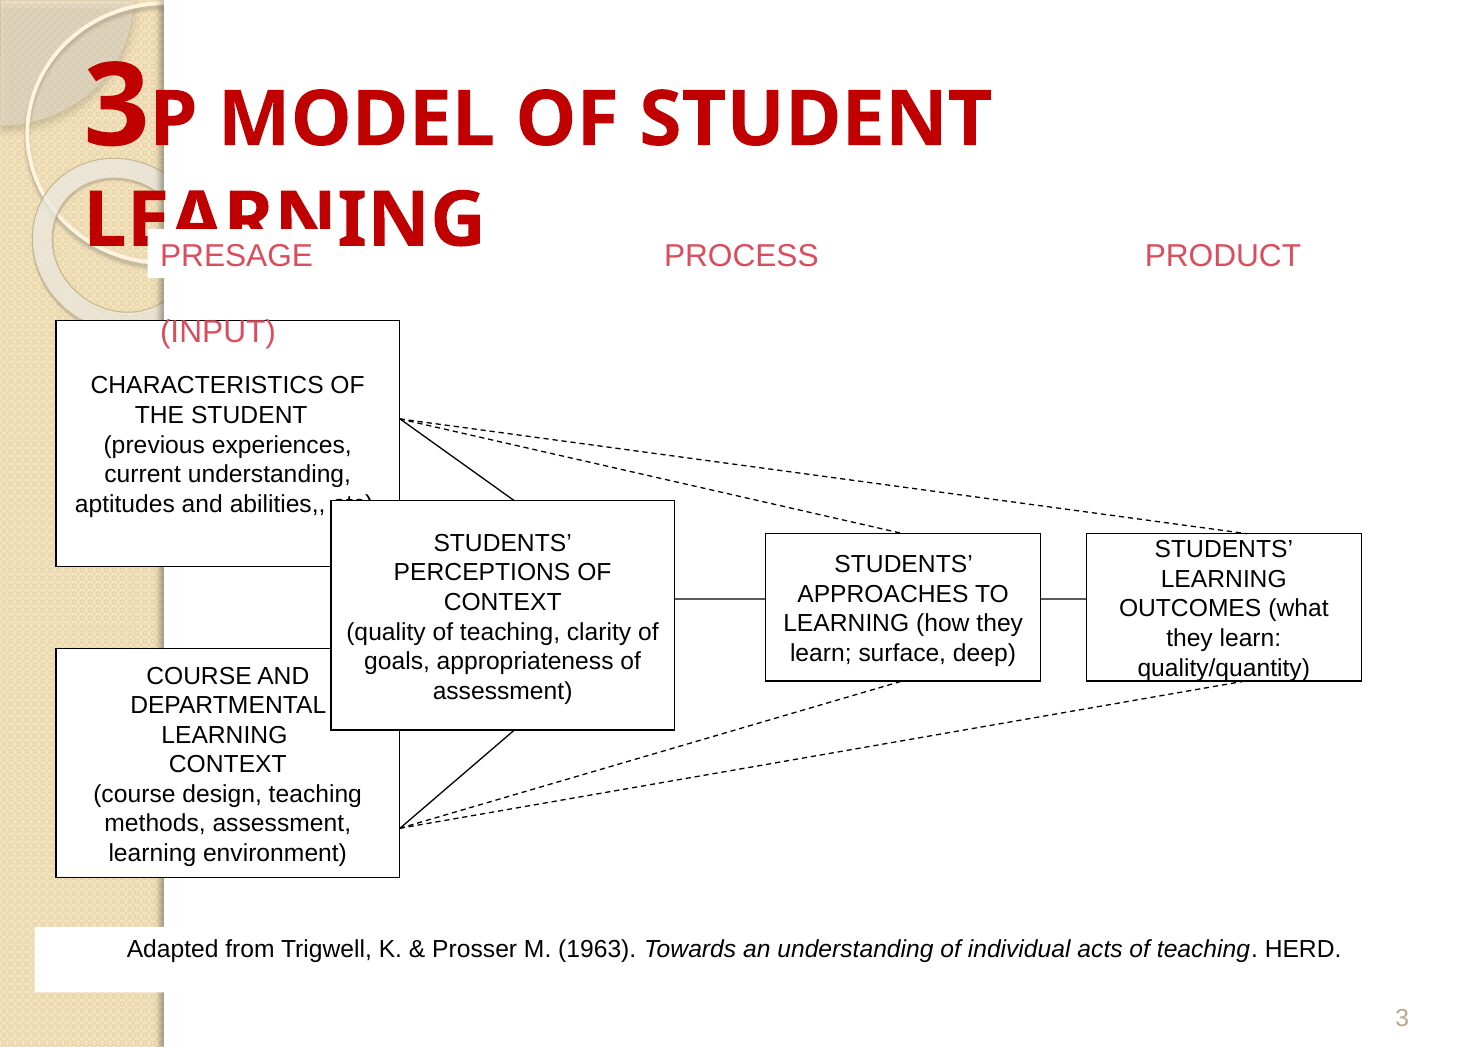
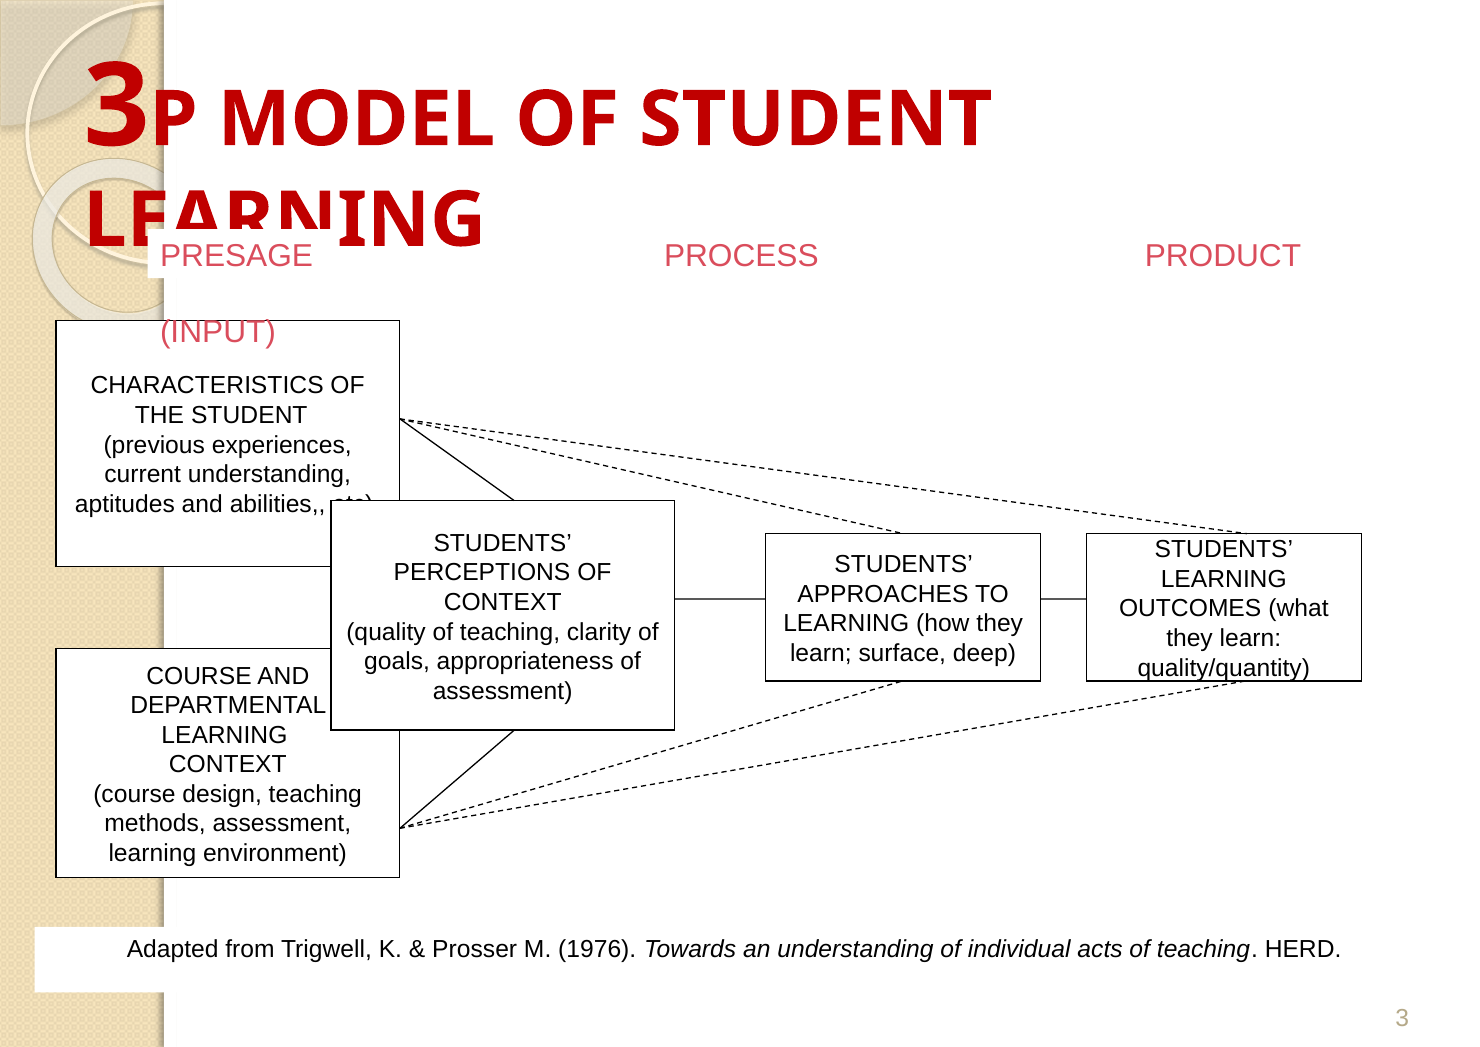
1963: 1963 -> 1976
